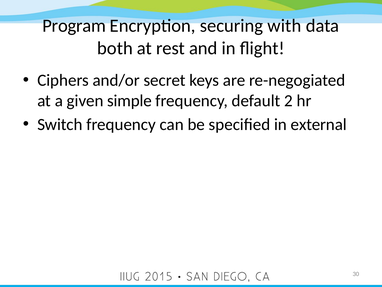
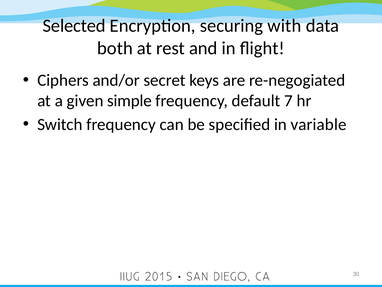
Program: Program -> Selected
2: 2 -> 7
external: external -> variable
